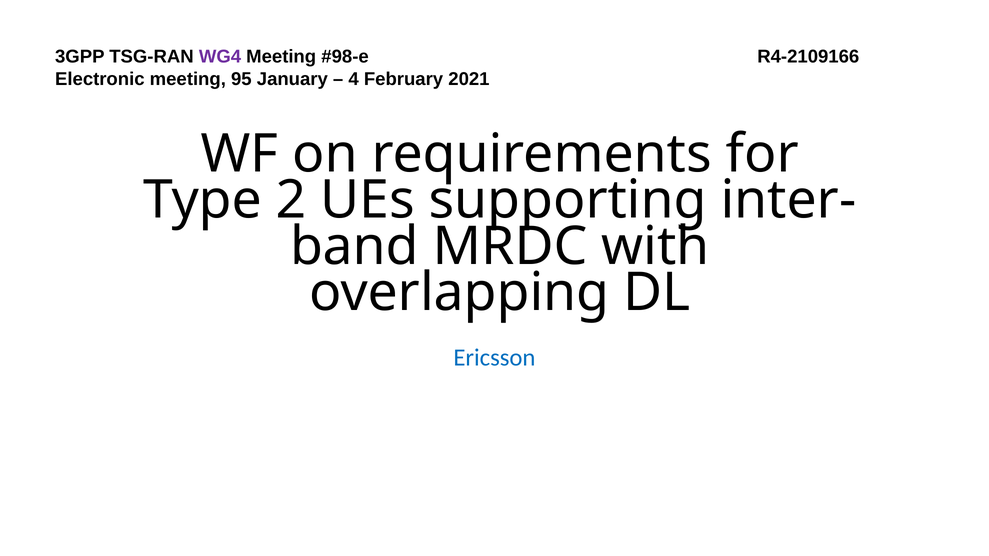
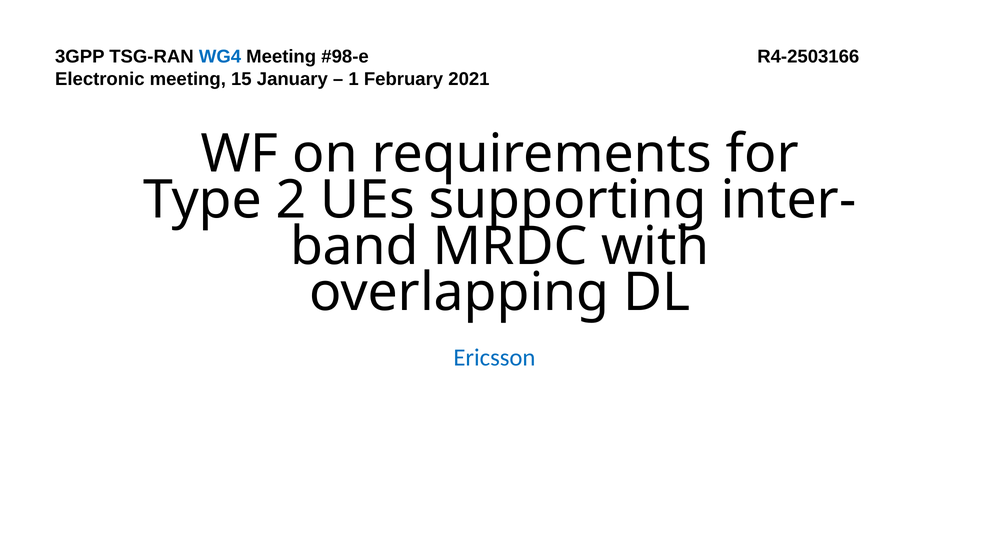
WG4 colour: purple -> blue
R4-2109166: R4-2109166 -> R4-2503166
95: 95 -> 15
4: 4 -> 1
